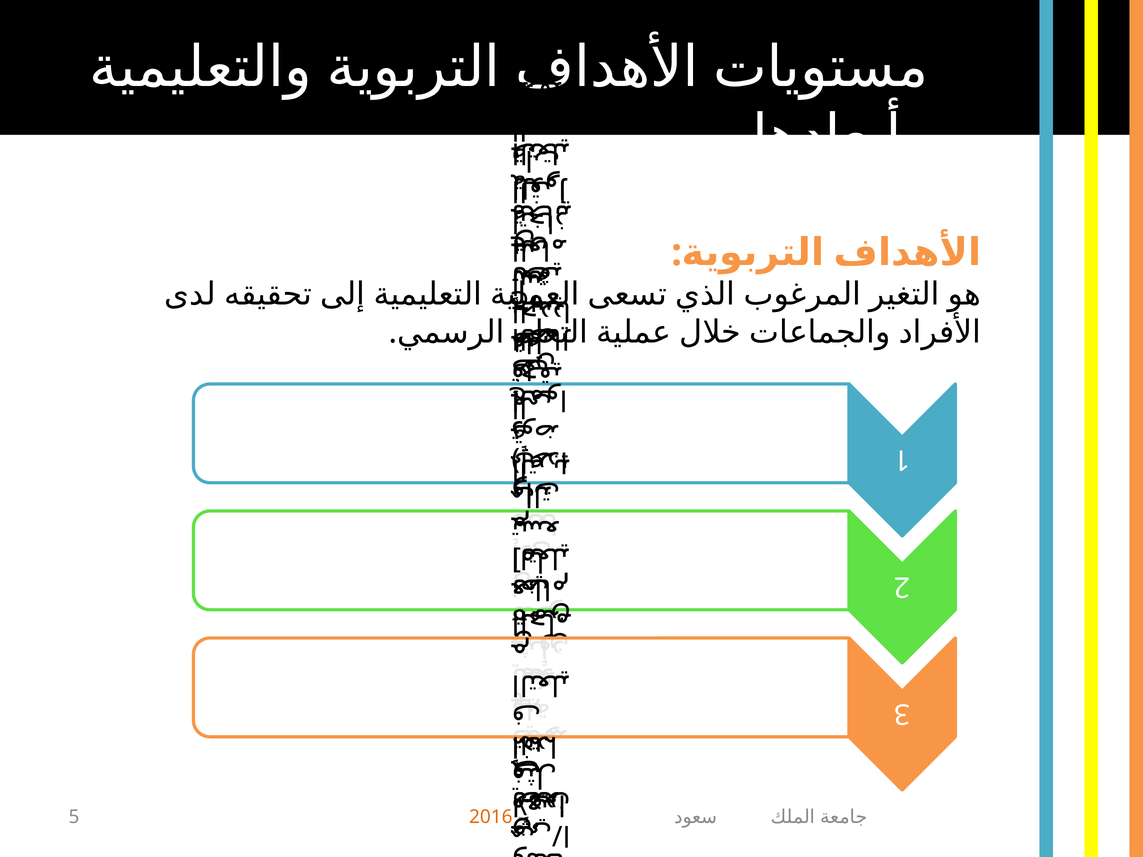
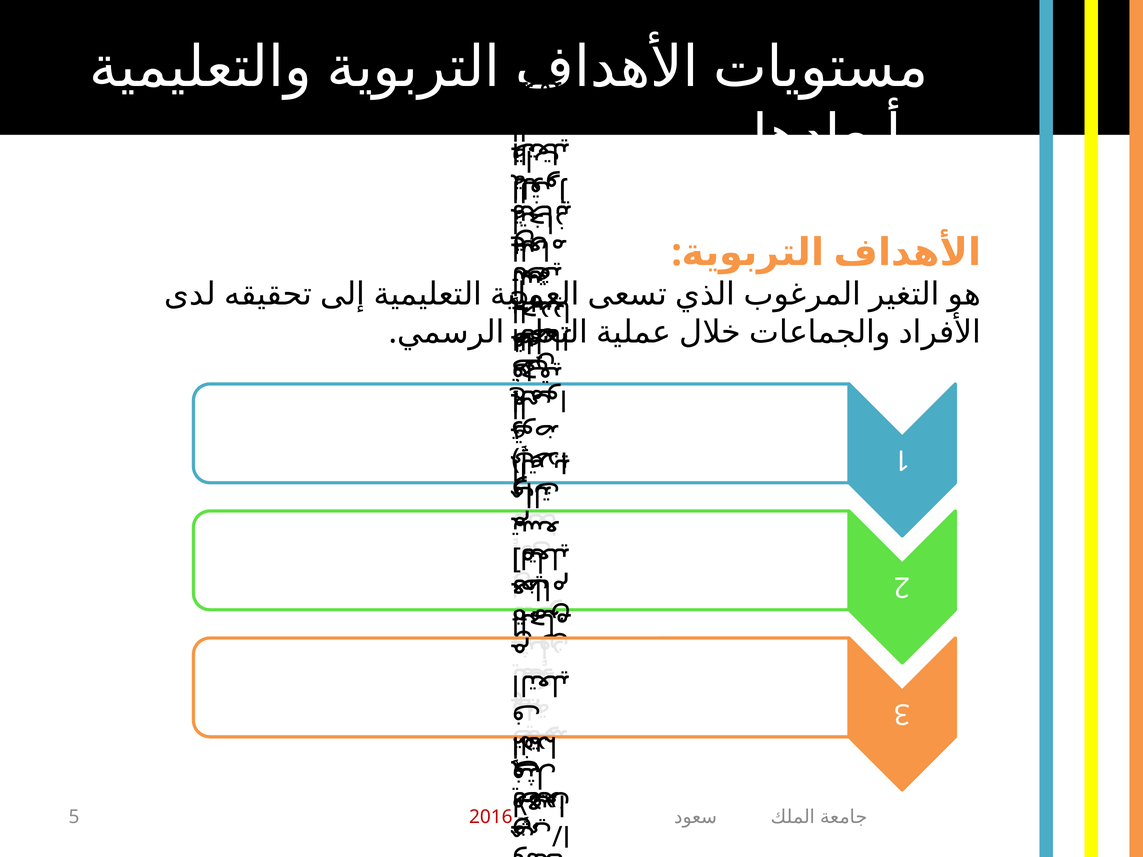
2016 colour: orange -> red
